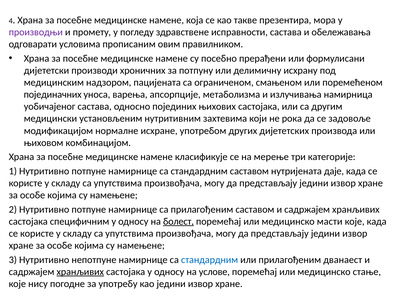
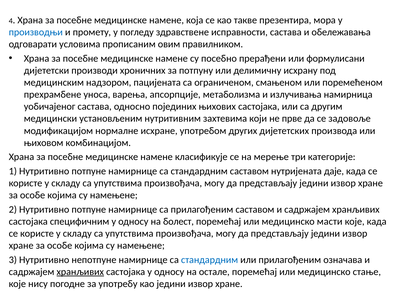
производњи colour: purple -> blue
појединачних: појединачних -> прехрамбене
рока: рока -> прве
болест underline: present -> none
дванаест: дванаест -> означава
услове: услове -> остале
